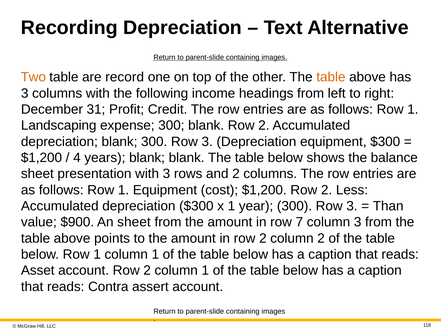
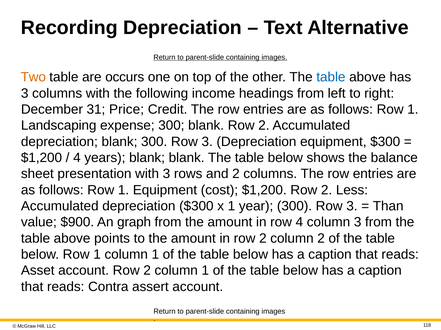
record: record -> occurs
table at (331, 77) colour: orange -> blue
Profit: Profit -> Price
An sheet: sheet -> graph
row 7: 7 -> 4
